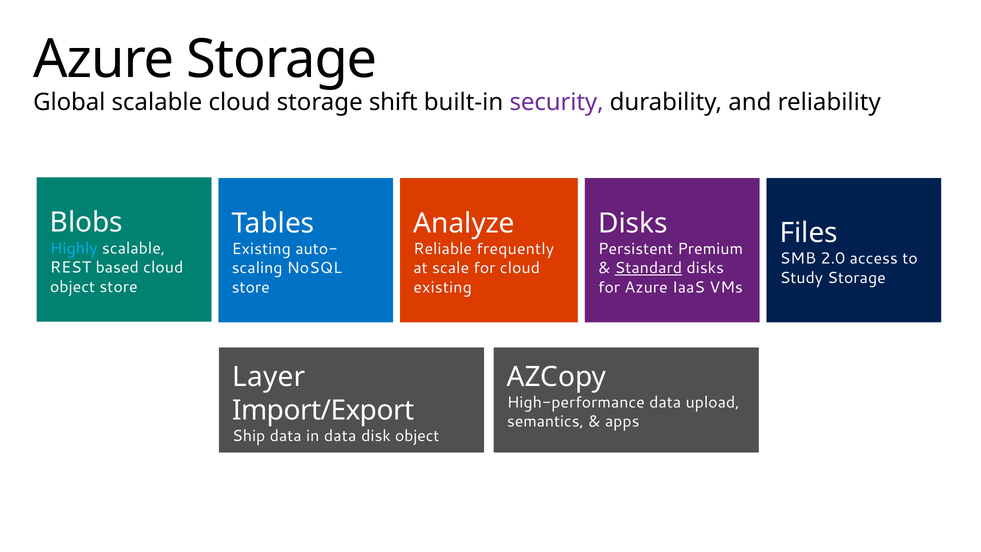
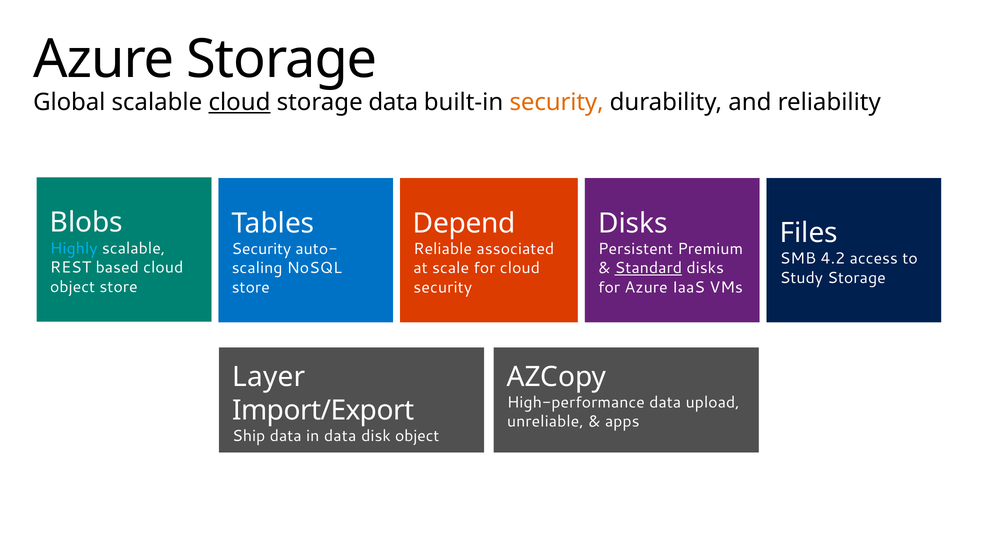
cloud at (239, 102) underline: none -> present
storage shift: shift -> data
security at (557, 102) colour: purple -> orange
Analyze: Analyze -> Depend
Existing at (261, 249): Existing -> Security
frequently: frequently -> associated
2.0: 2.0 -> 4.2
existing at (443, 287): existing -> security
semantics: semantics -> unreliable
